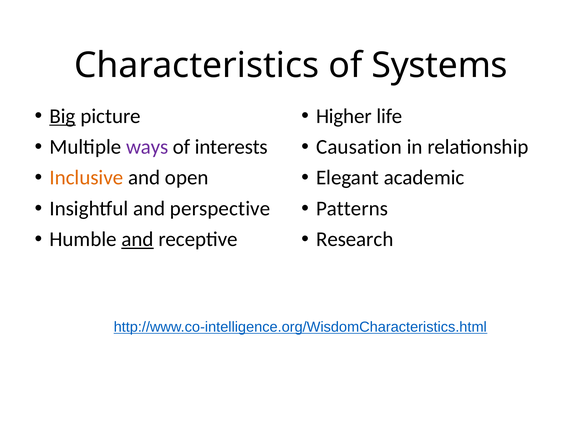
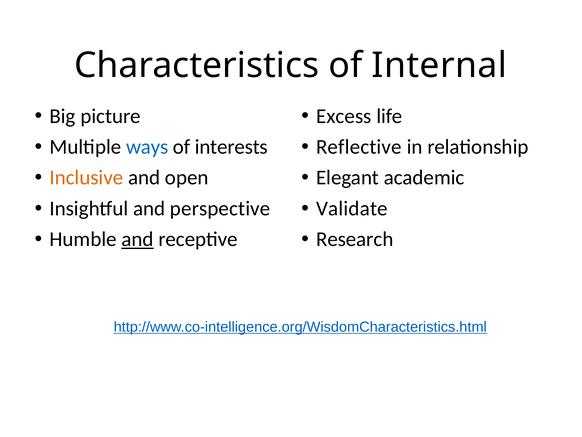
Systems: Systems -> Internal
Big underline: present -> none
Higher: Higher -> Excess
ways colour: purple -> blue
Causation: Causation -> Reflective
Patterns: Patterns -> Validate
